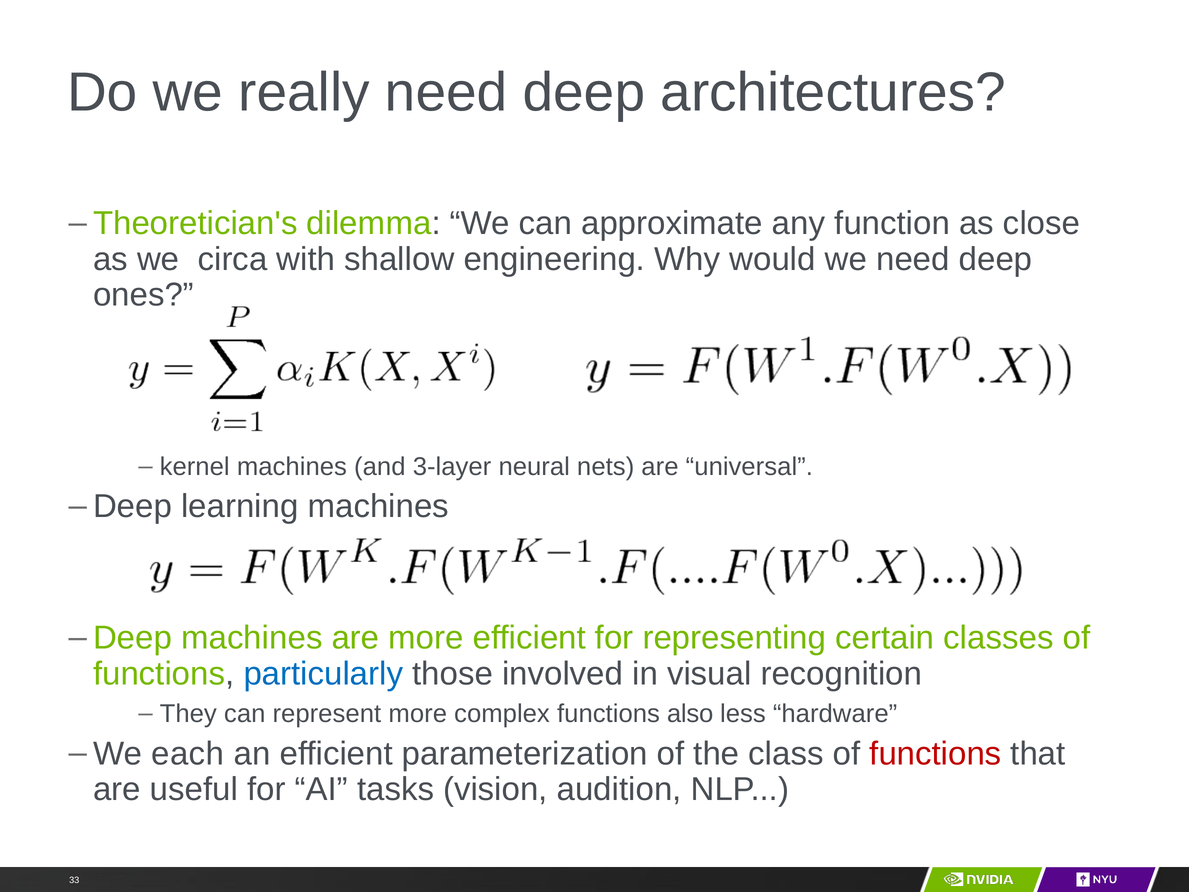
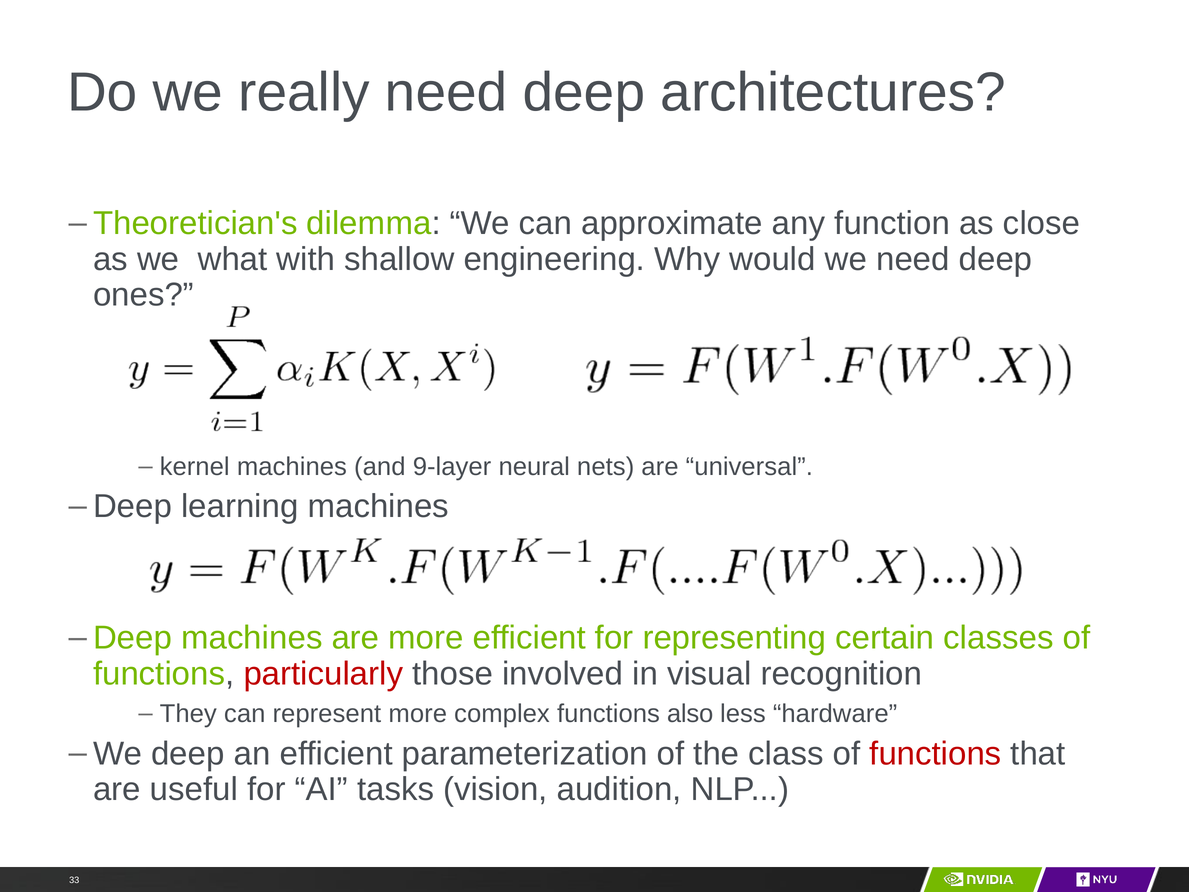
circa: circa -> what
3-layer: 3-layer -> 9-layer
particularly colour: blue -> red
We each: each -> deep
